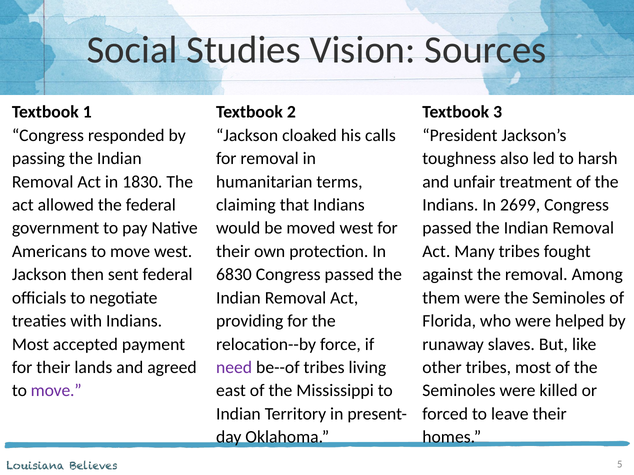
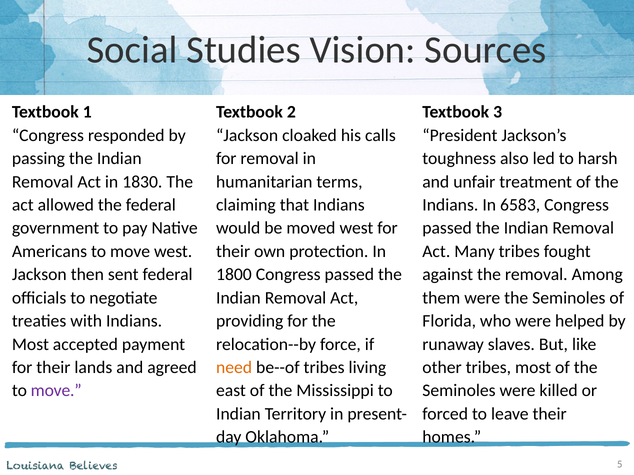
2699: 2699 -> 6583
6830: 6830 -> 1800
need colour: purple -> orange
